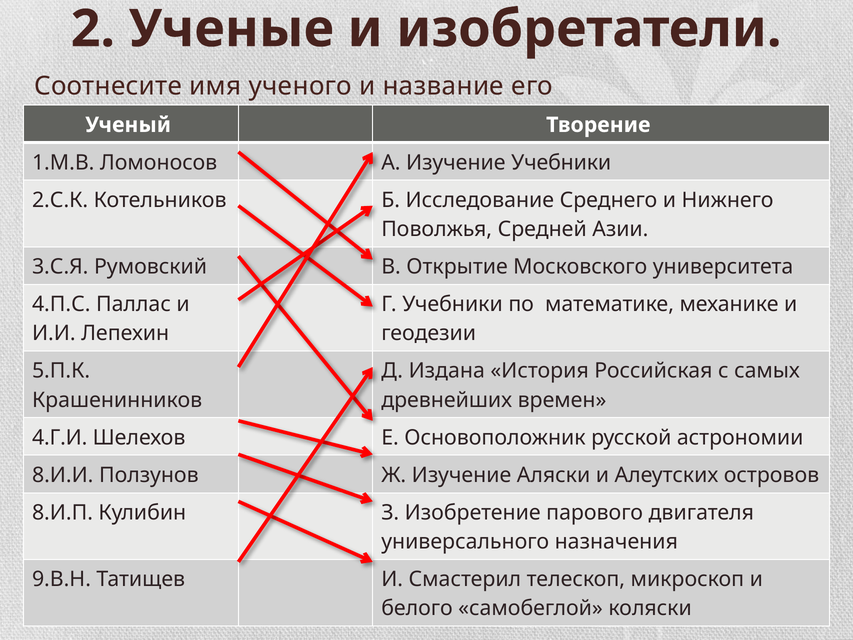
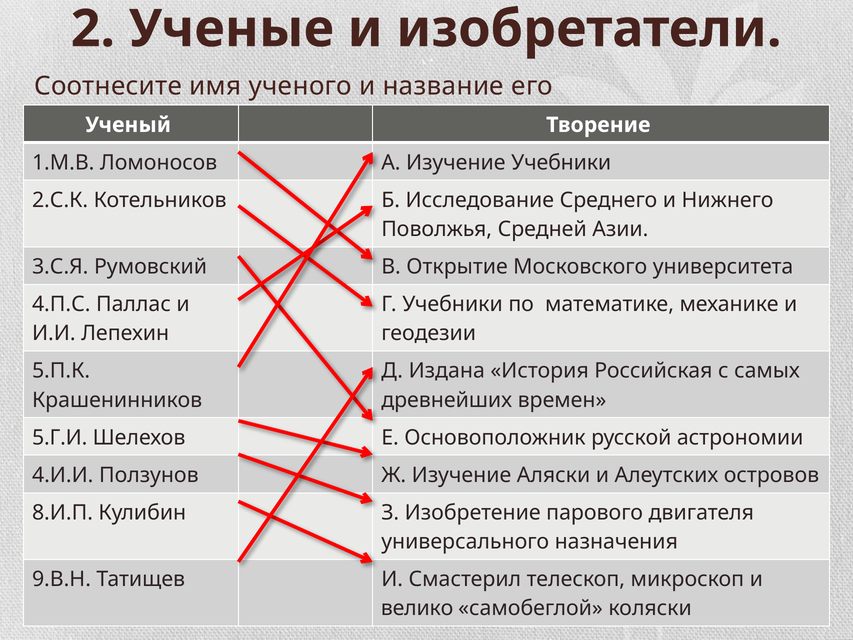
4.Г.И: 4.Г.И -> 5.Г.И
8.И.И: 8.И.И -> 4.И.И
белого: белого -> велико
